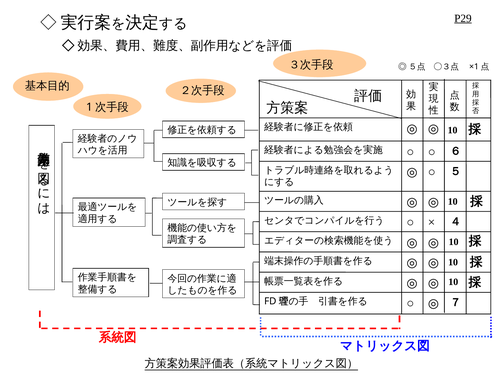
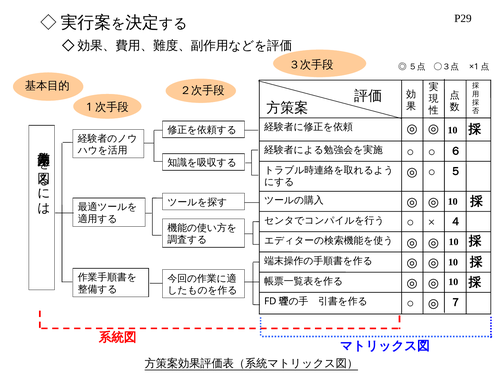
P29 underline: present -> none
